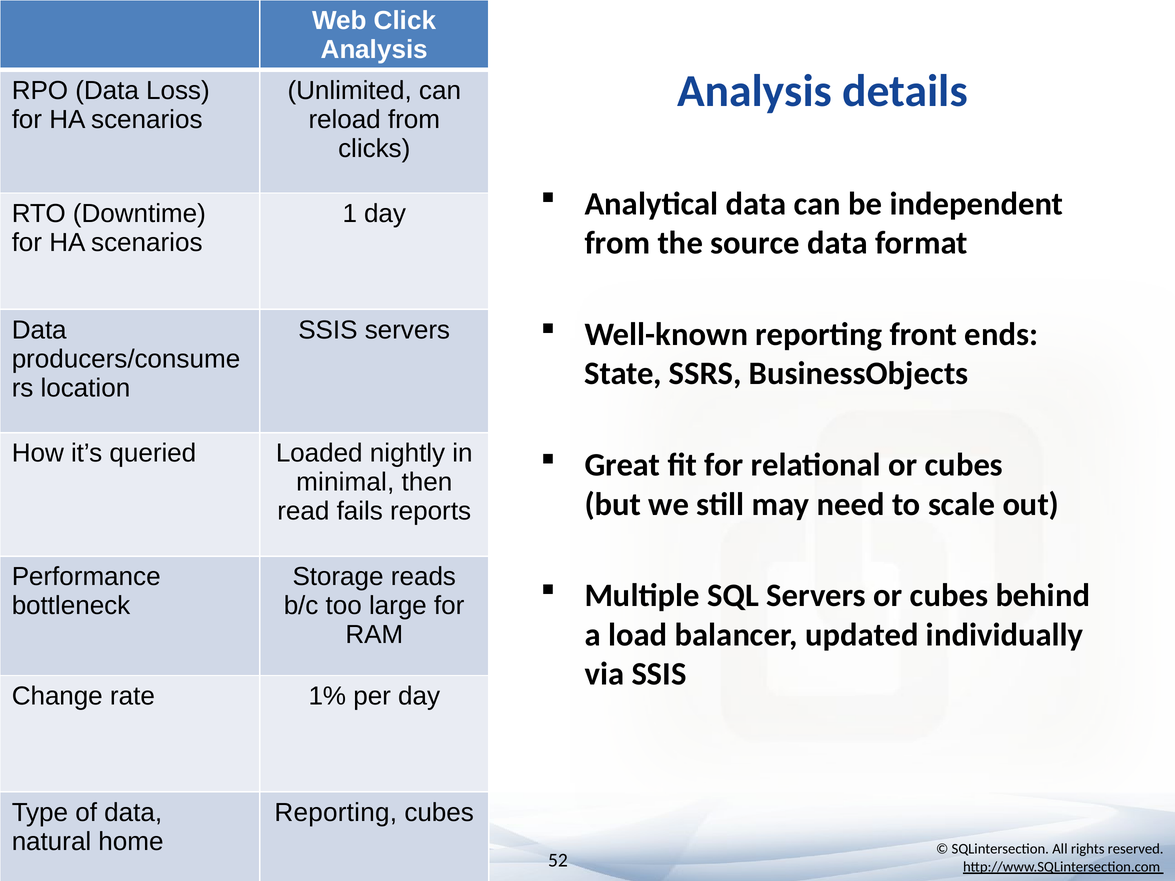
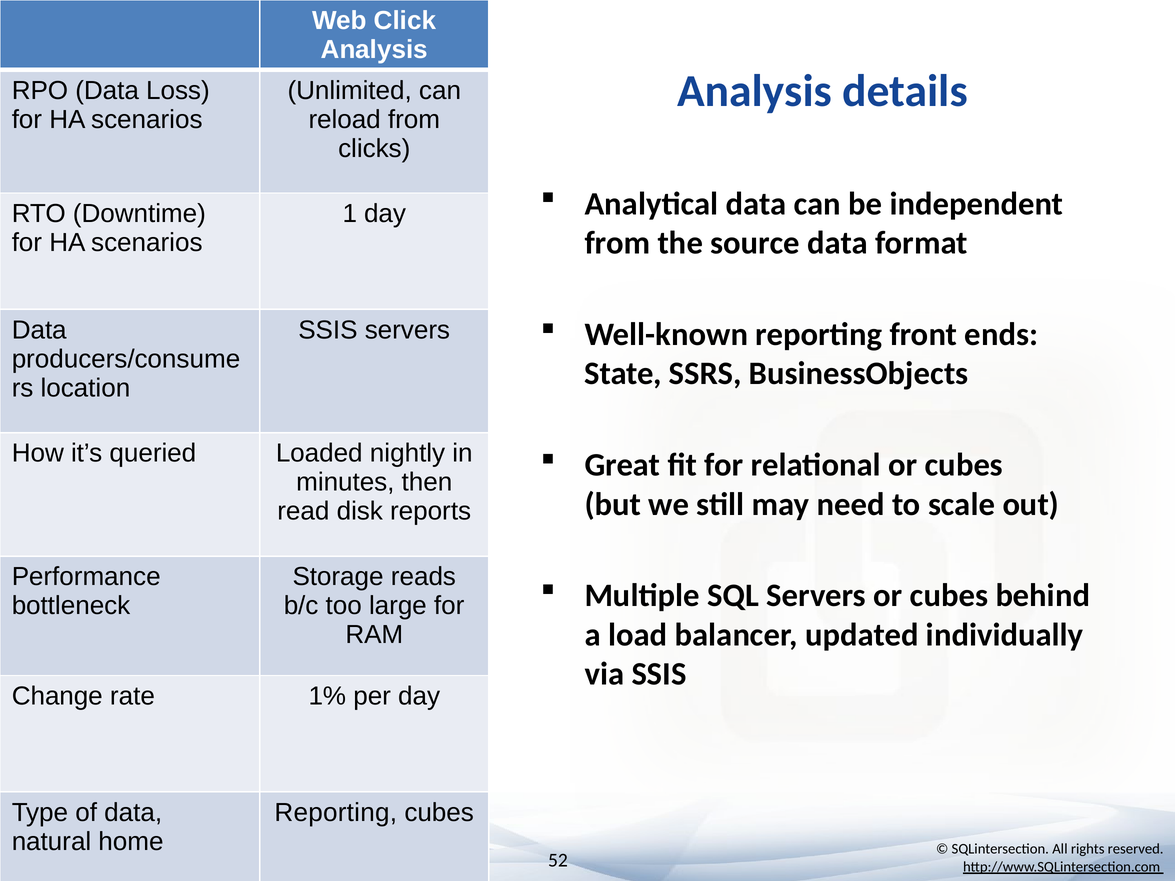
minimal: minimal -> minutes
fails: fails -> disk
